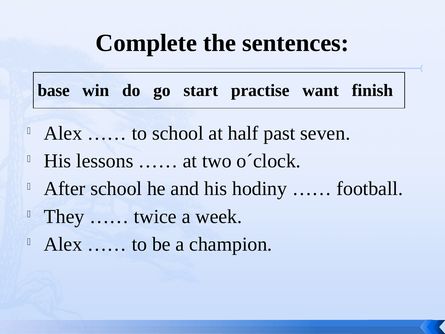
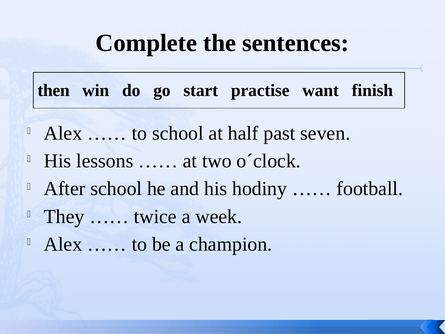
base: base -> then
